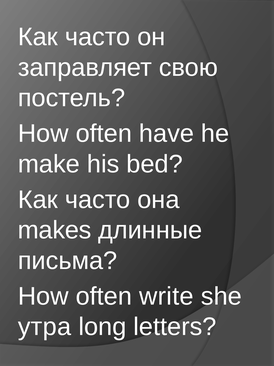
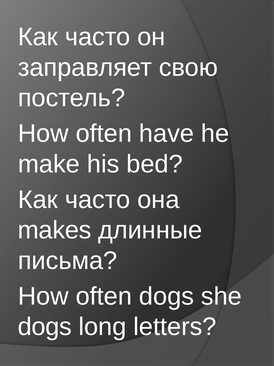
often write: write -> dogs
утра at (44, 326): утра -> dogs
